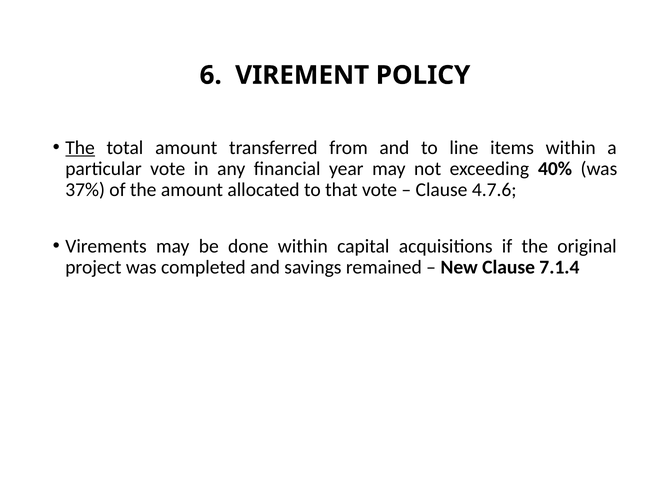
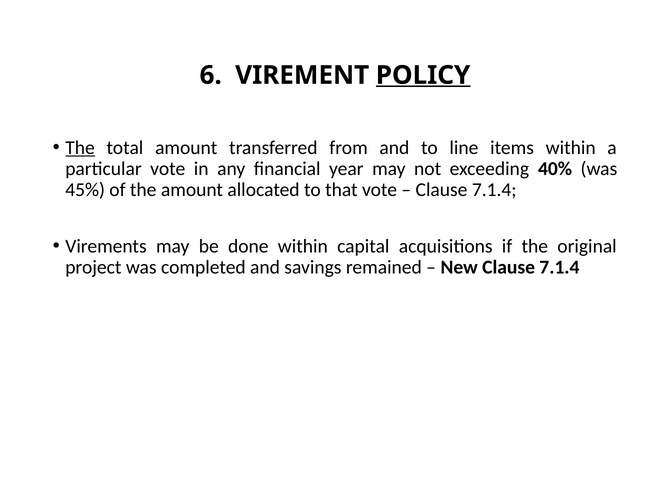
POLICY underline: none -> present
37%: 37% -> 45%
4.7.6 at (494, 190): 4.7.6 -> 7.1.4
